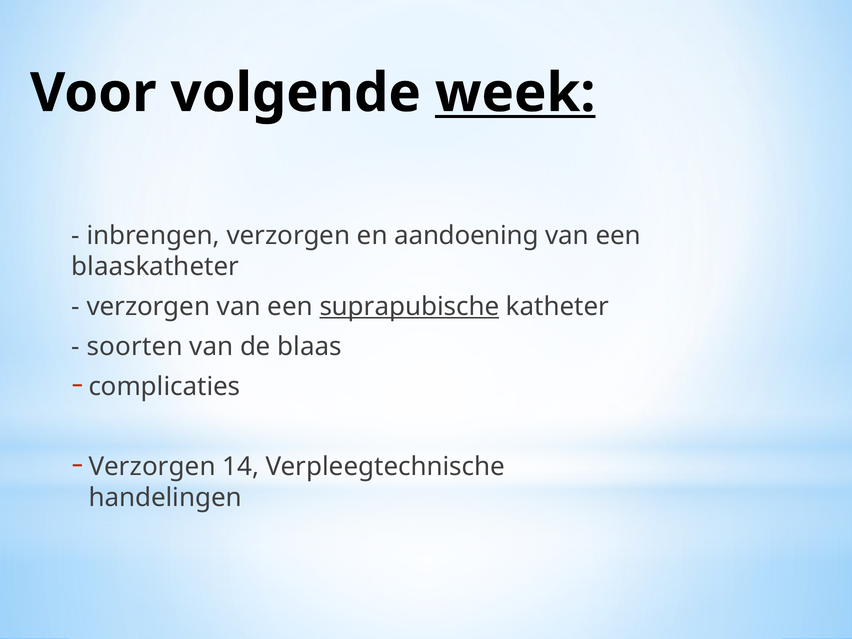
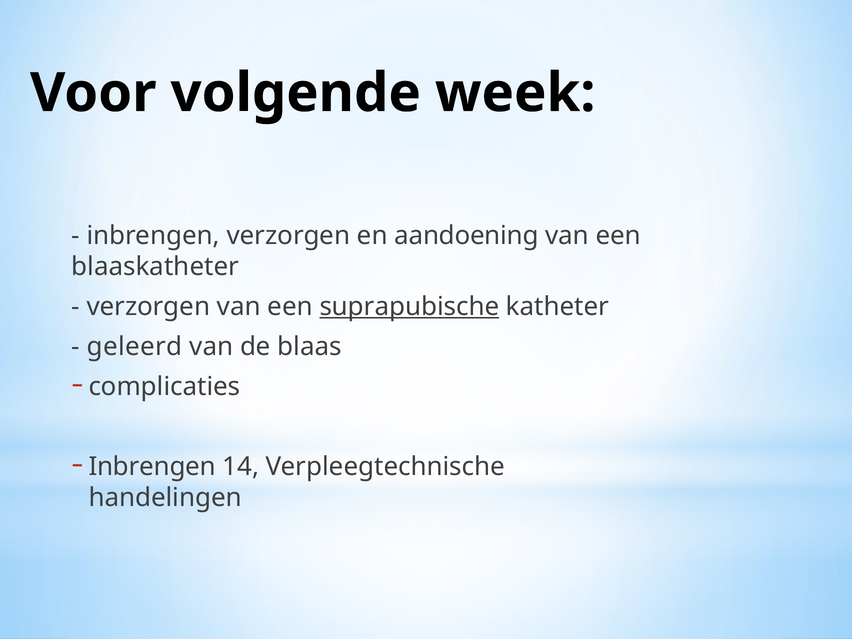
week underline: present -> none
soorten: soorten -> geleerd
Verzorgen at (152, 467): Verzorgen -> Inbrengen
